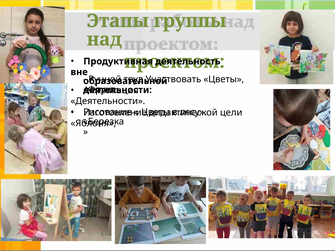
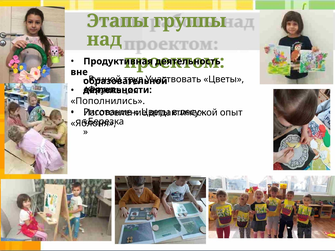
Деятельности at (108, 101): Деятельности -> Пополнились
цели: цели -> опыт
